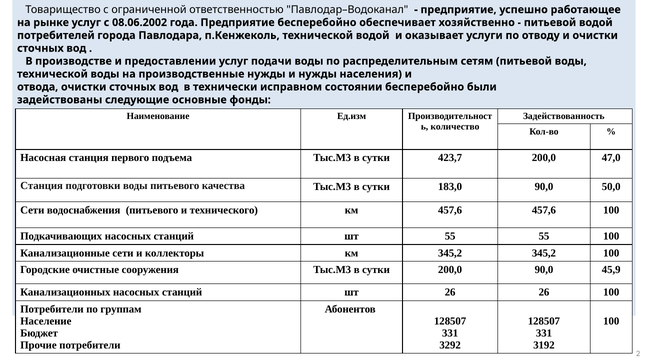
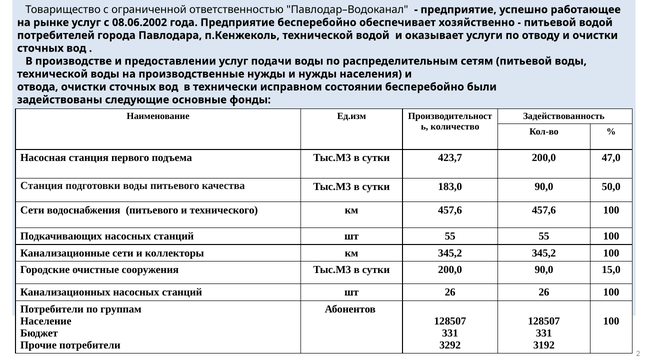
45,9: 45,9 -> 15,0
